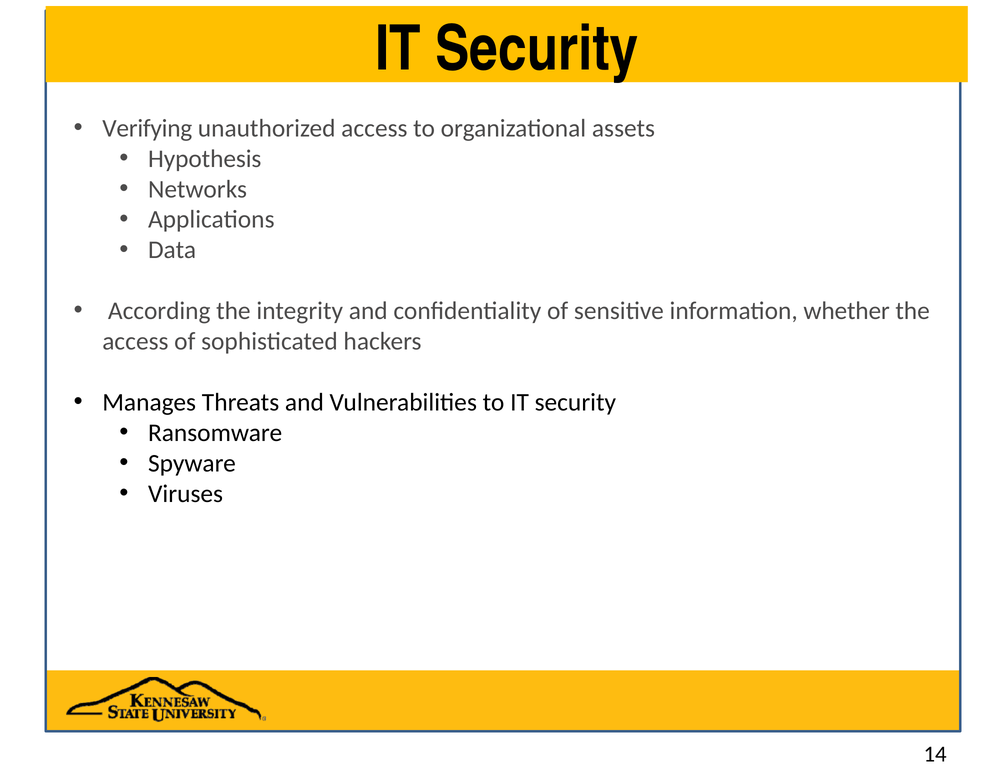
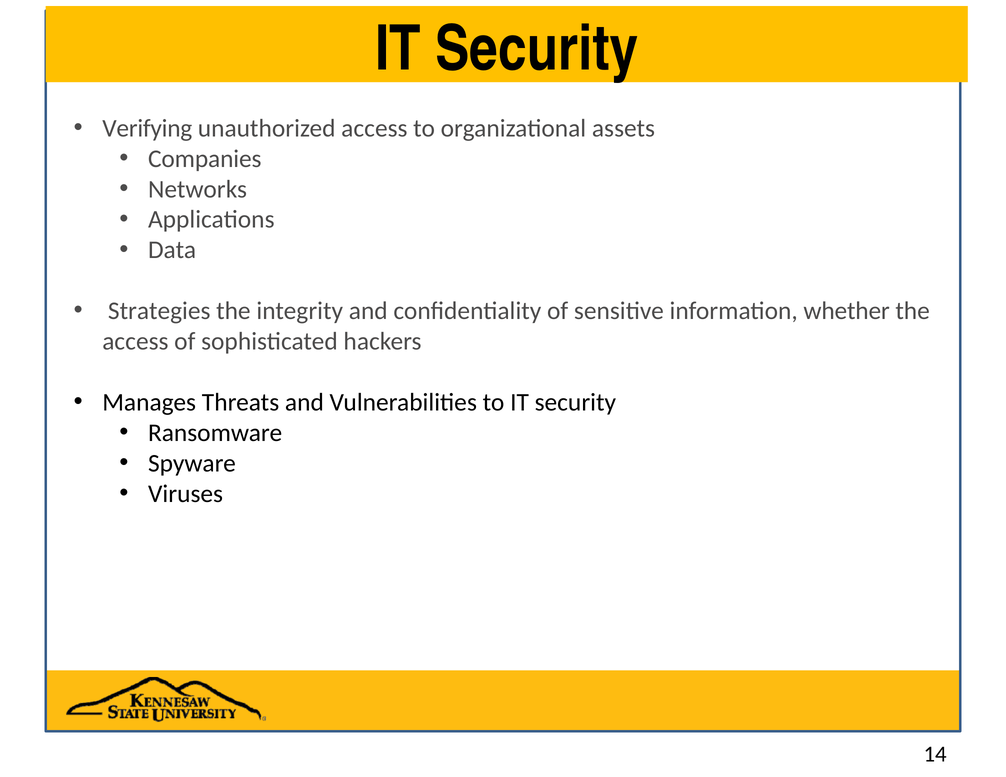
Hypothesis: Hypothesis -> Companies
According: According -> Strategies
